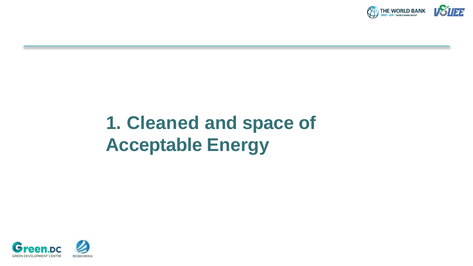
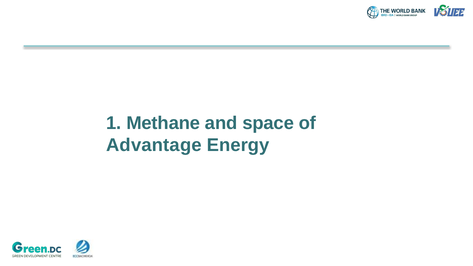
Cleaned: Cleaned -> Methane
Acceptable: Acceptable -> Advantage
